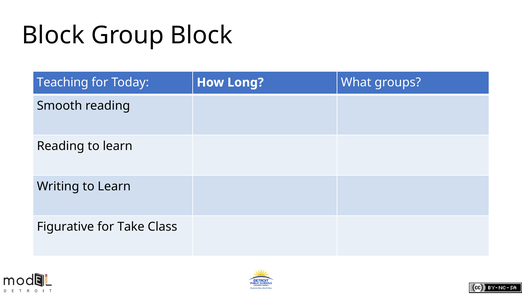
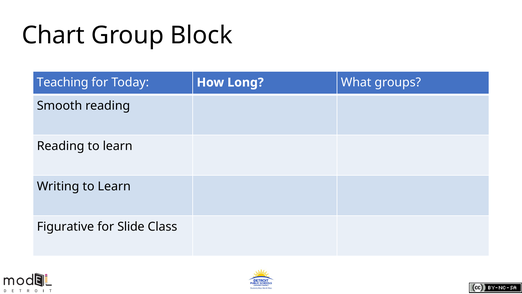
Block at (53, 35): Block -> Chart
Take: Take -> Slide
